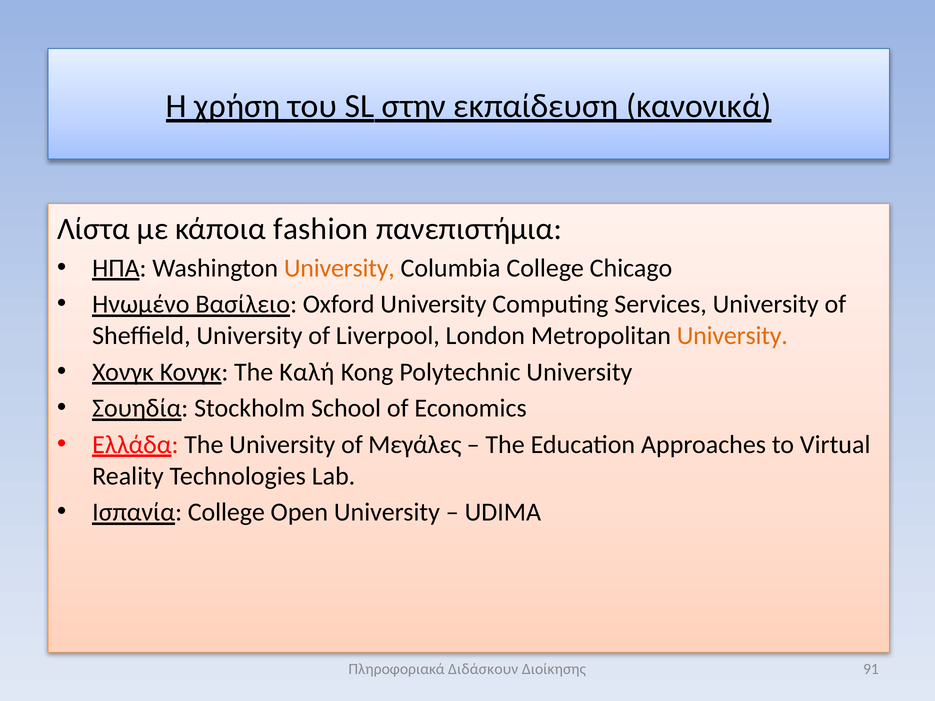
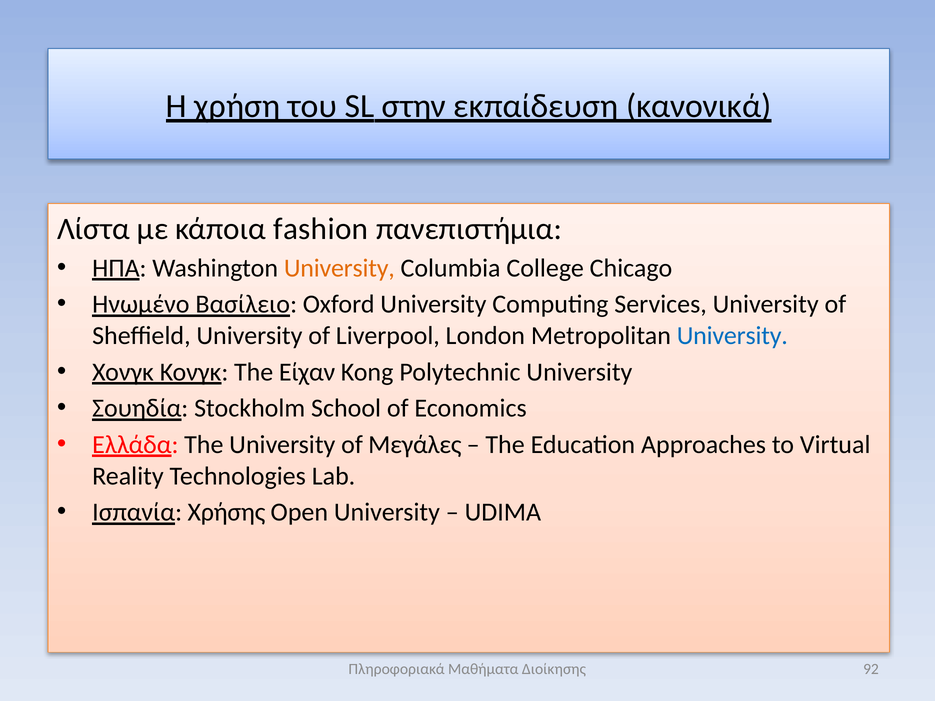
University at (732, 336) colour: orange -> blue
Καλή: Καλή -> Είχαν
Ισπανία College: College -> Χρήσης
Διδάσκουν: Διδάσκουν -> Μαθήματα
91: 91 -> 92
